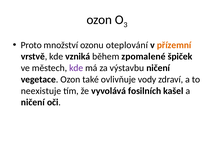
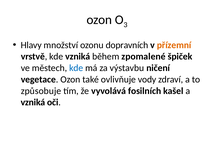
Proto: Proto -> Hlavy
oteplování: oteplování -> dopravních
kde at (76, 68) colour: purple -> blue
neexistuje: neexistuje -> způsobuje
ničení at (33, 102): ničení -> vzniká
